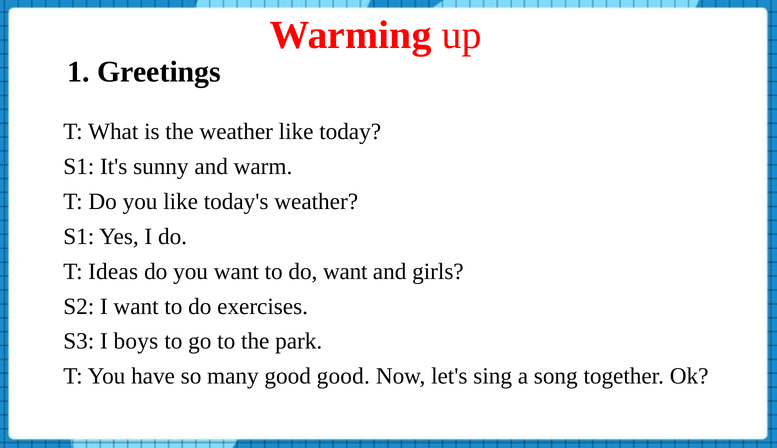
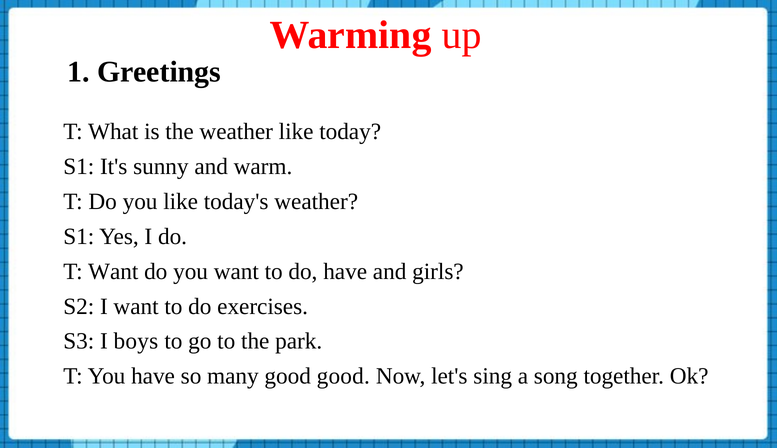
T Ideas: Ideas -> Want
do want: want -> have
